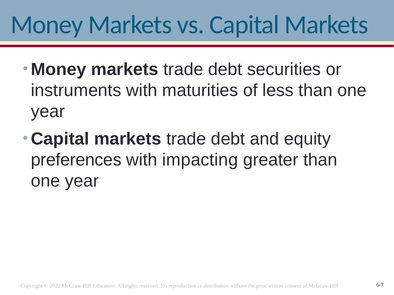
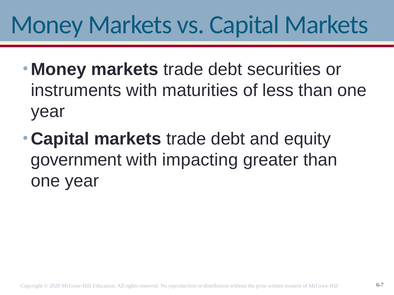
preferences: preferences -> government
